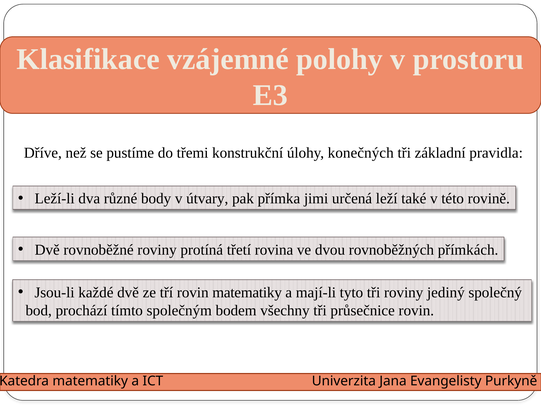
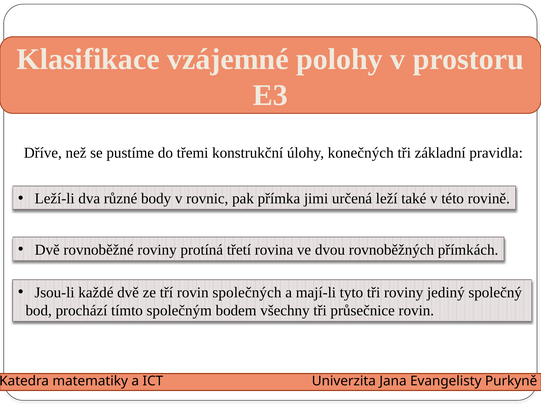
útvary: útvary -> rovnic
rovin matematiky: matematiky -> společných
